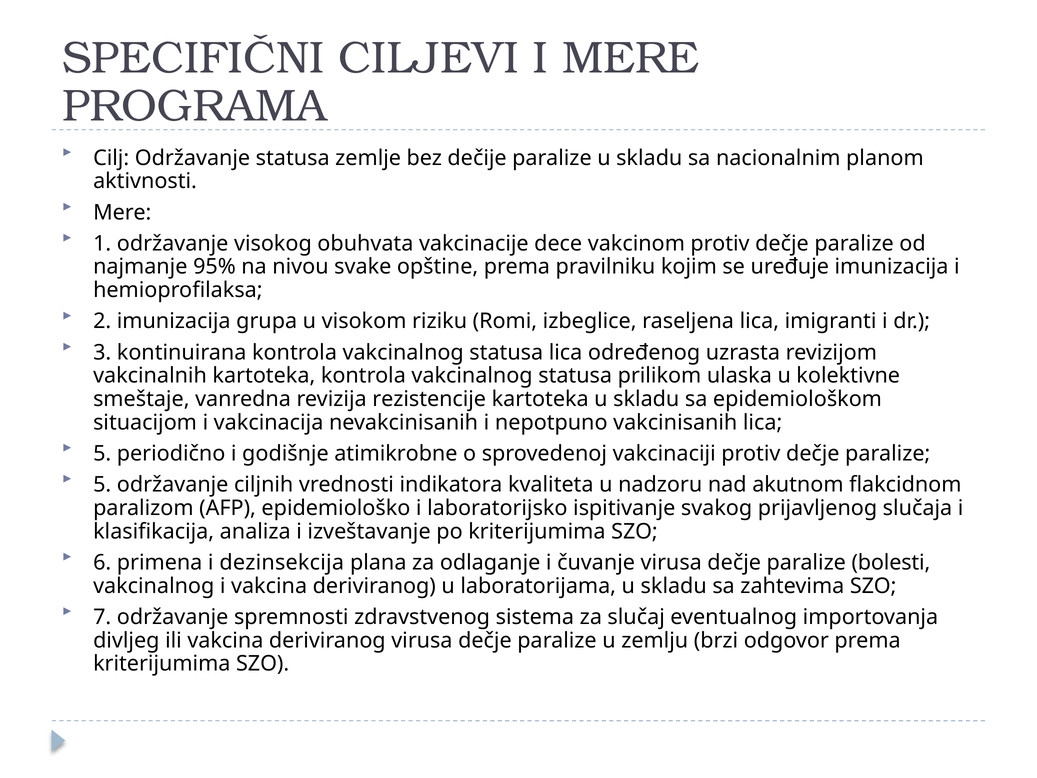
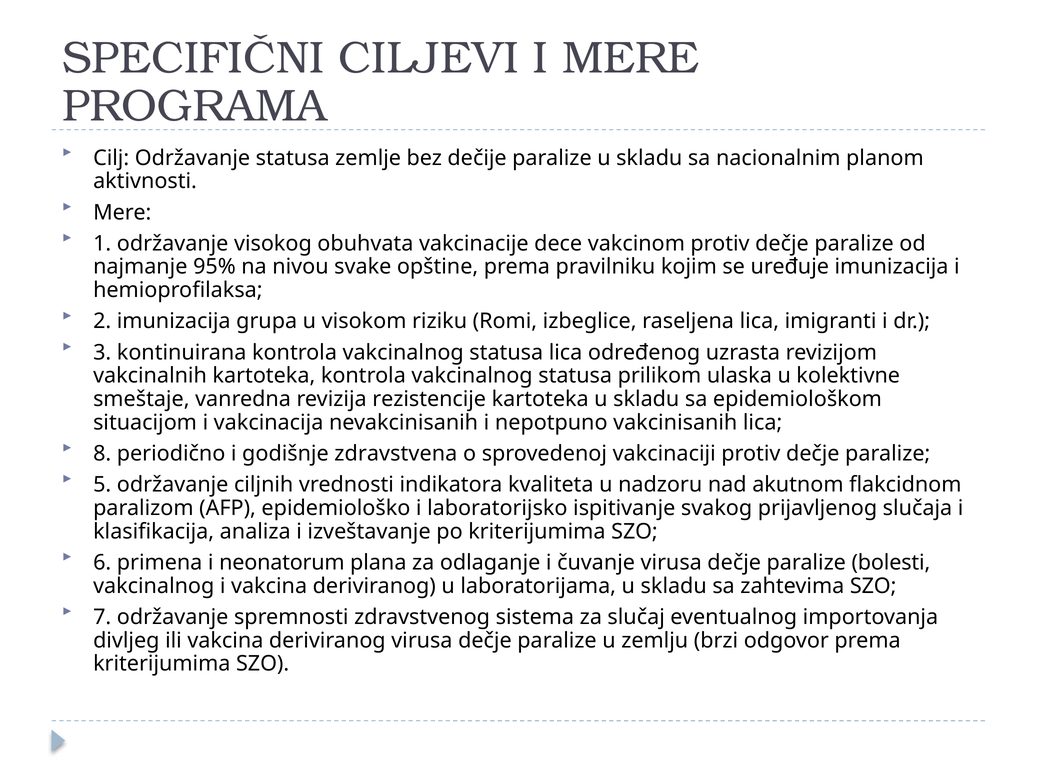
5 at (102, 454): 5 -> 8
atimikrobne: atimikrobne -> zdravstvena
dezinsekcija: dezinsekcija -> neonatorum
